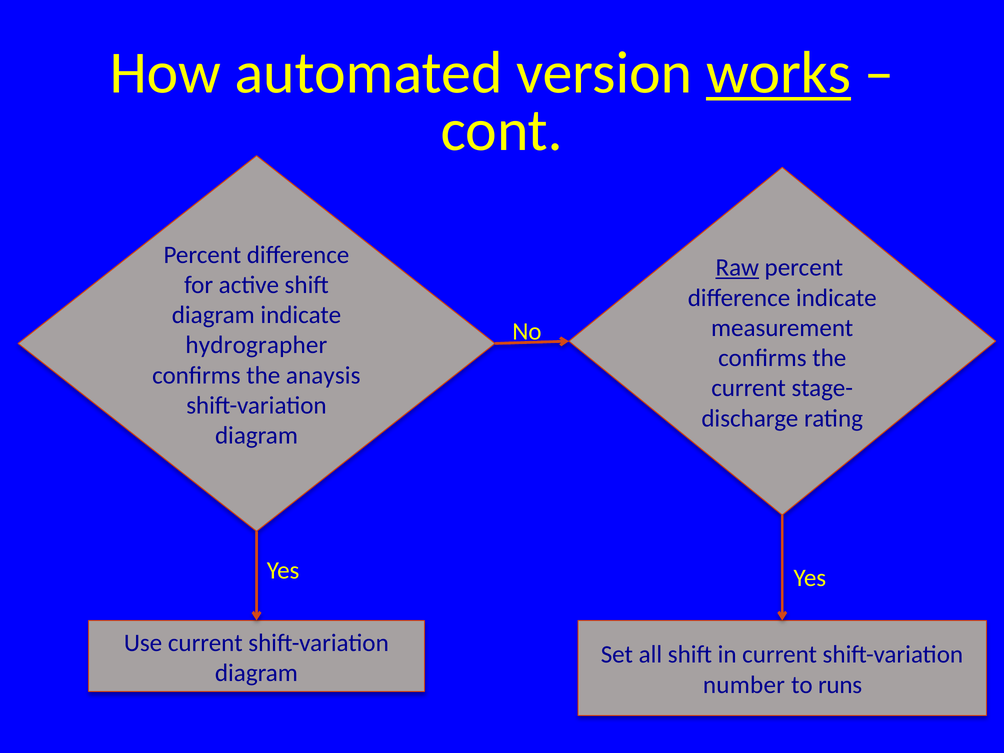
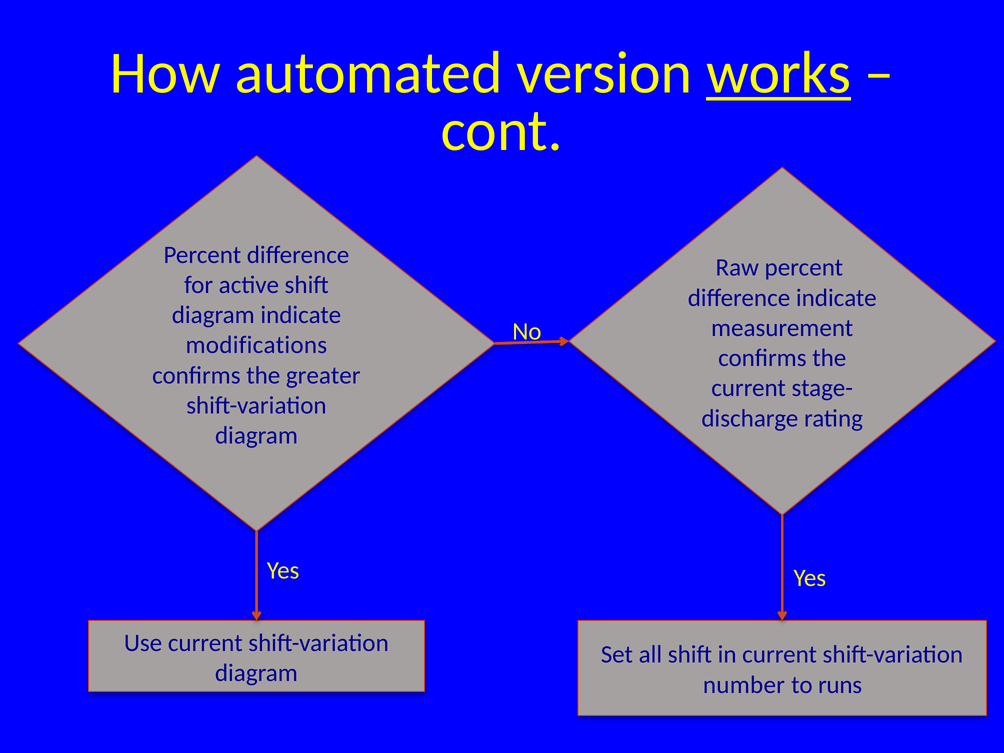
Raw underline: present -> none
hydrographer: hydrographer -> modifications
anaysis: anaysis -> greater
